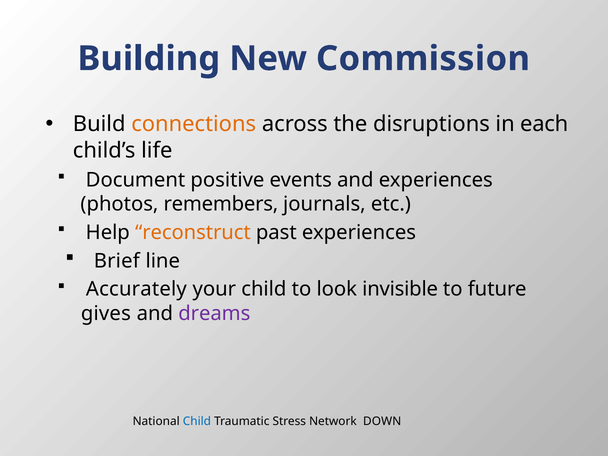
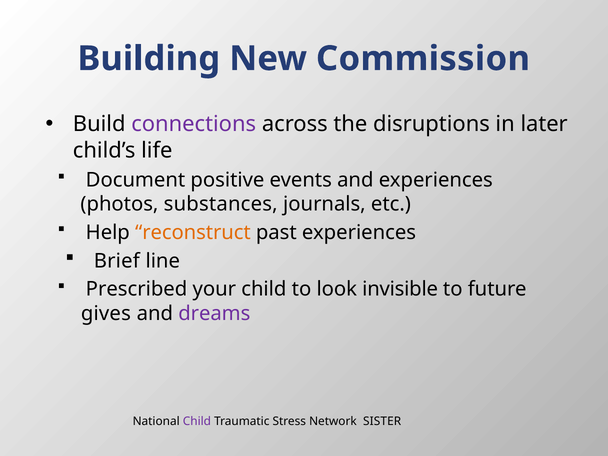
connections colour: orange -> purple
each: each -> later
remembers: remembers -> substances
Accurately: Accurately -> Prescribed
Child at (197, 421) colour: blue -> purple
DOWN: DOWN -> SISTER
